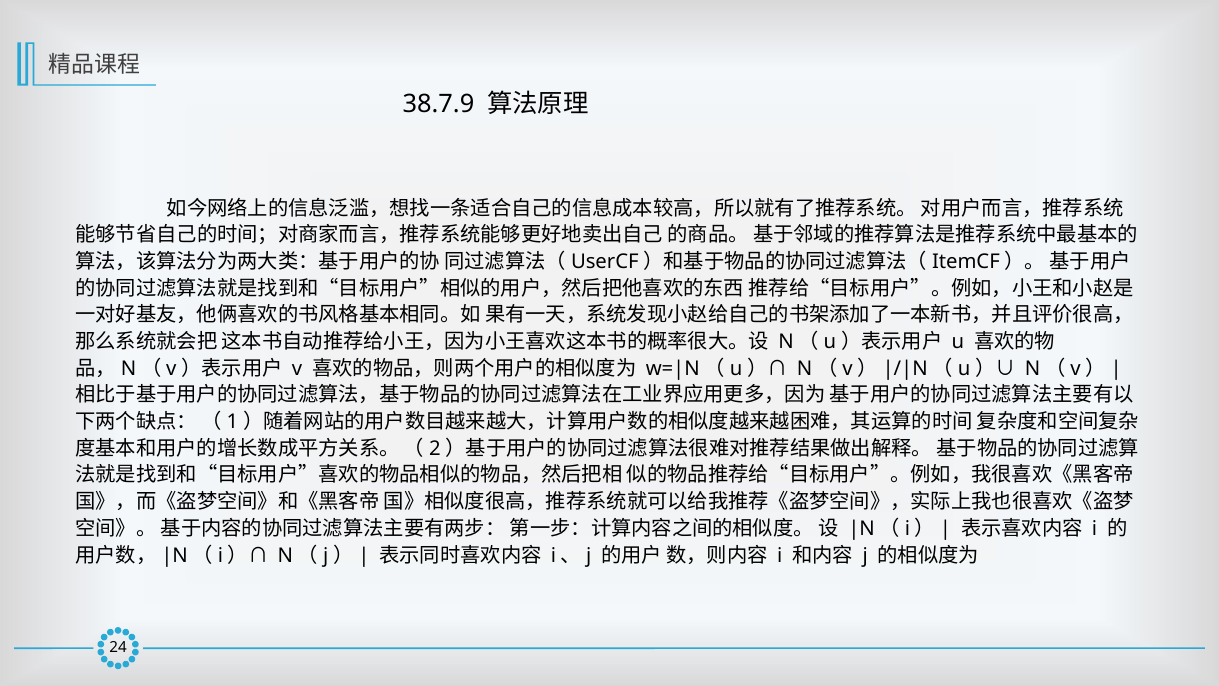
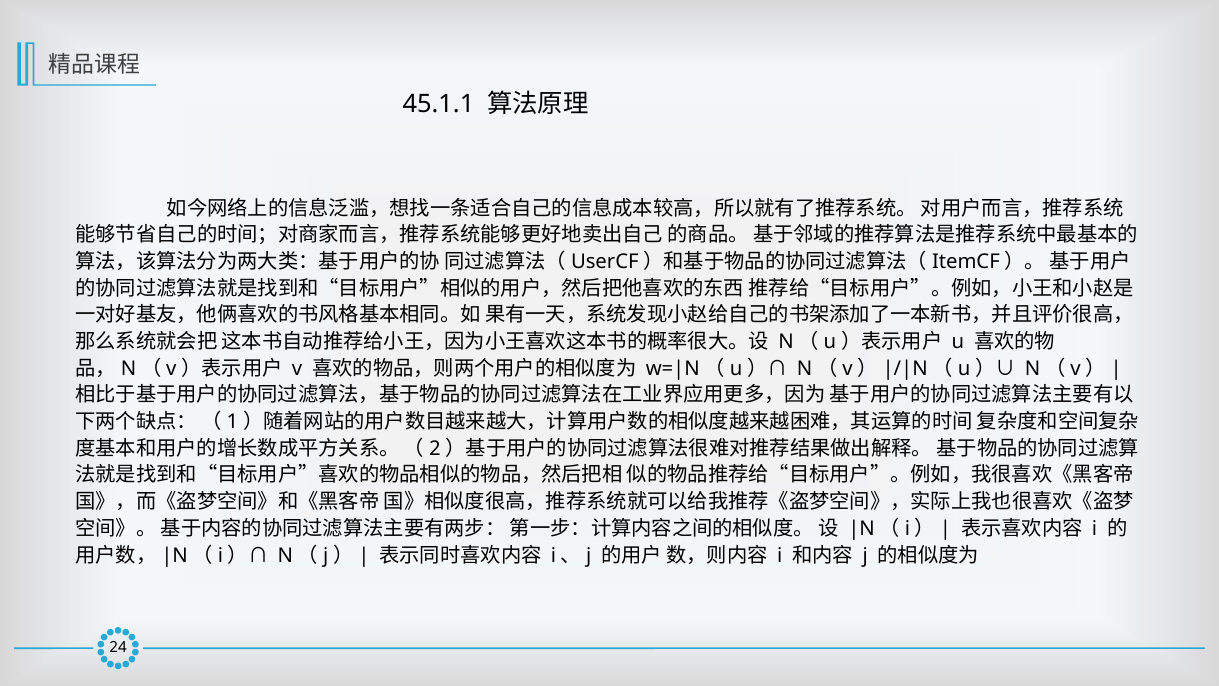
38.7.9: 38.7.9 -> 45.1.1
